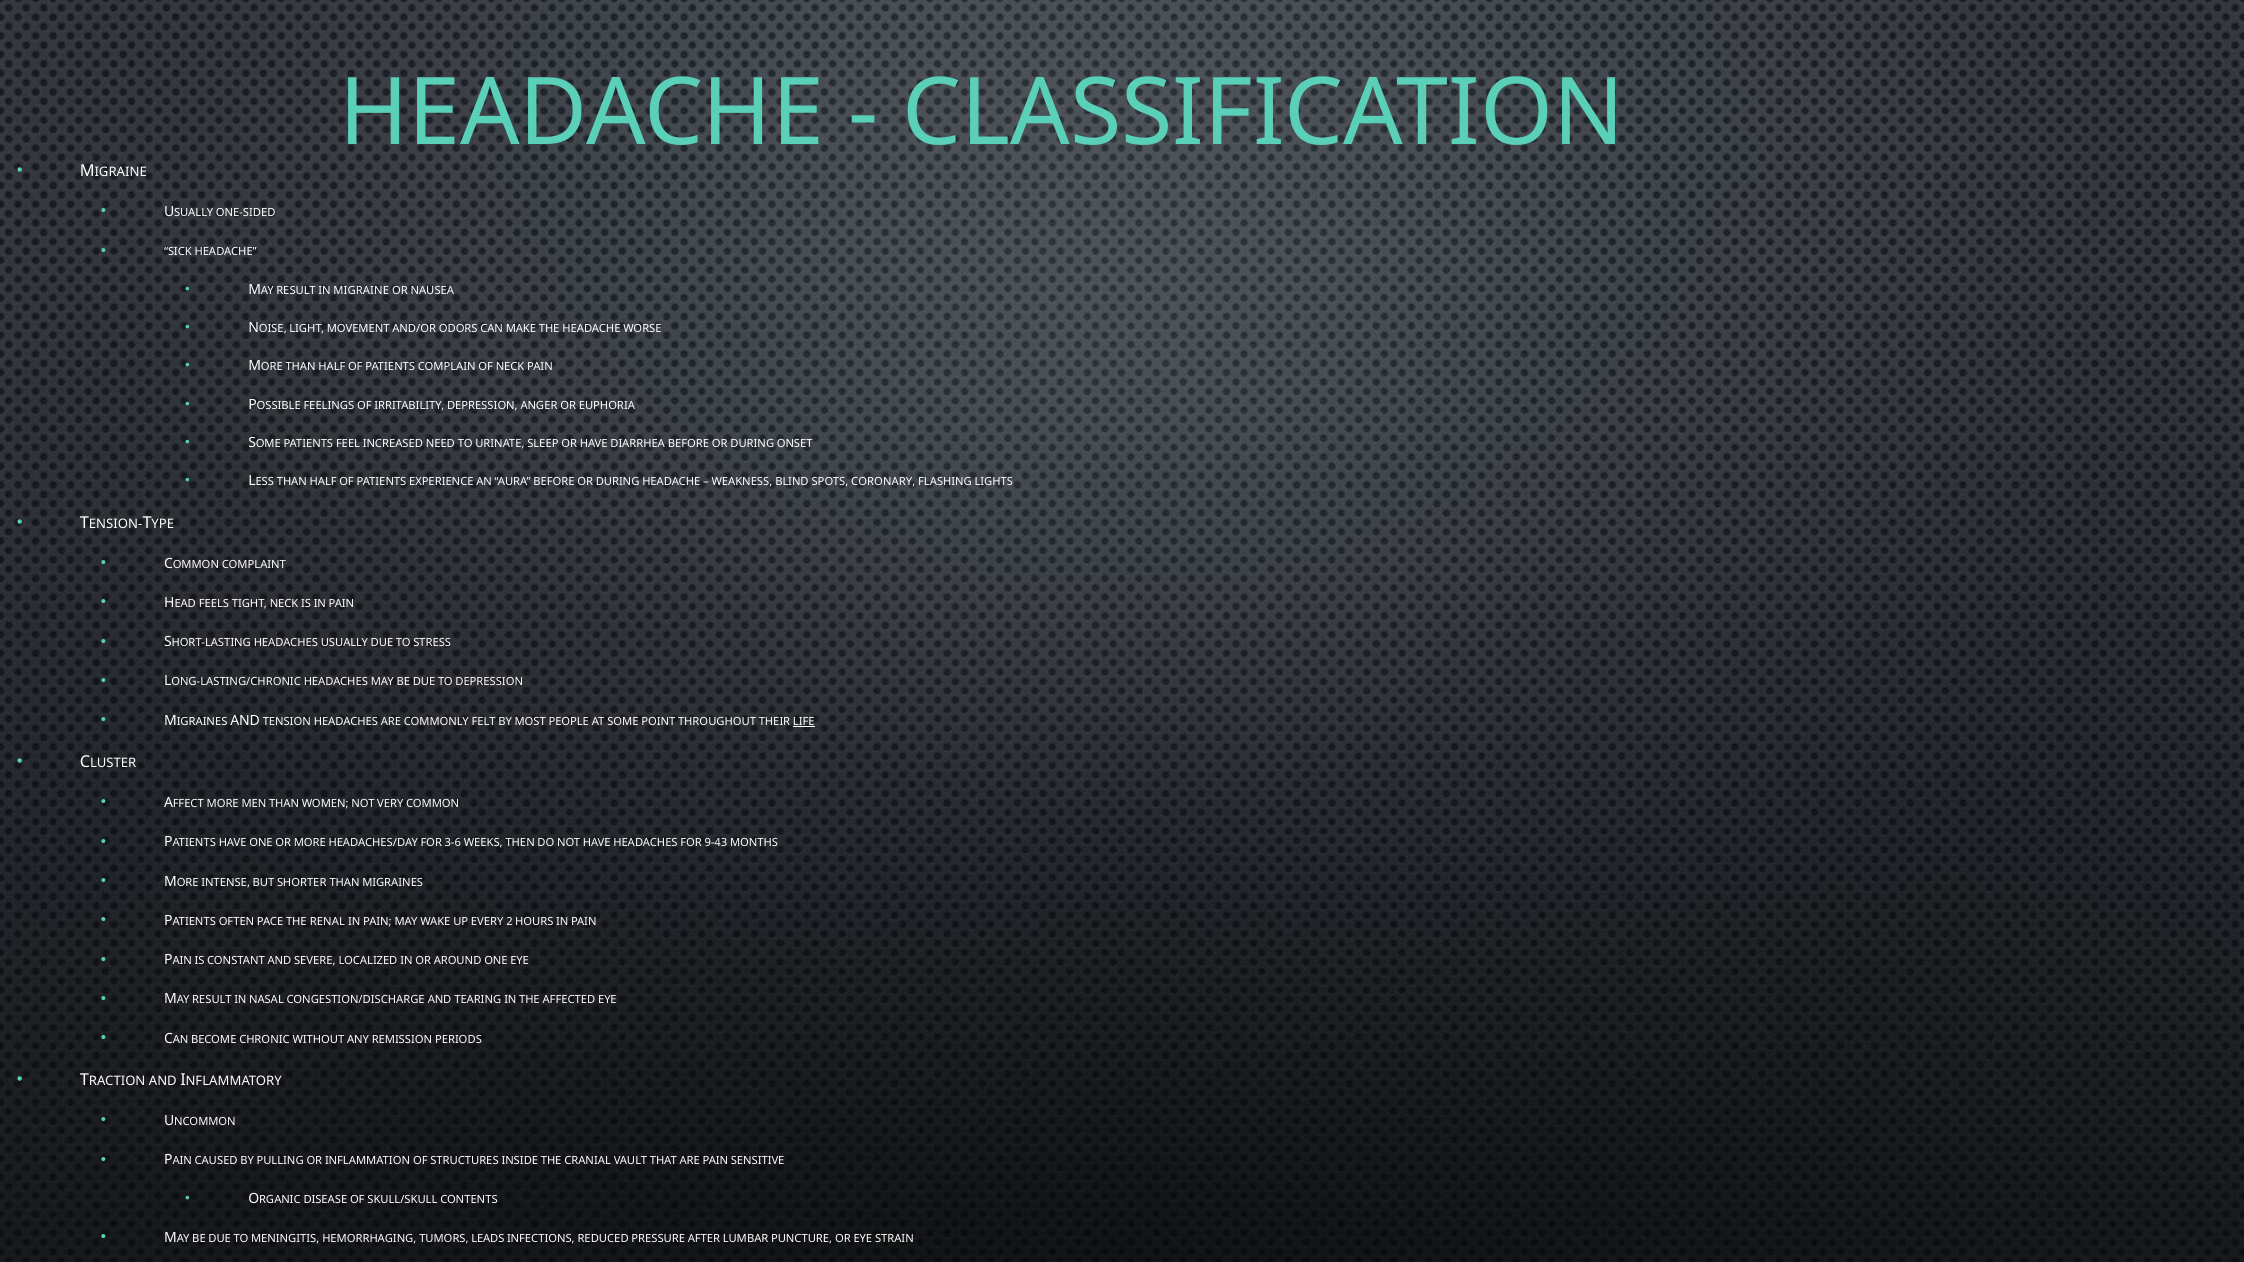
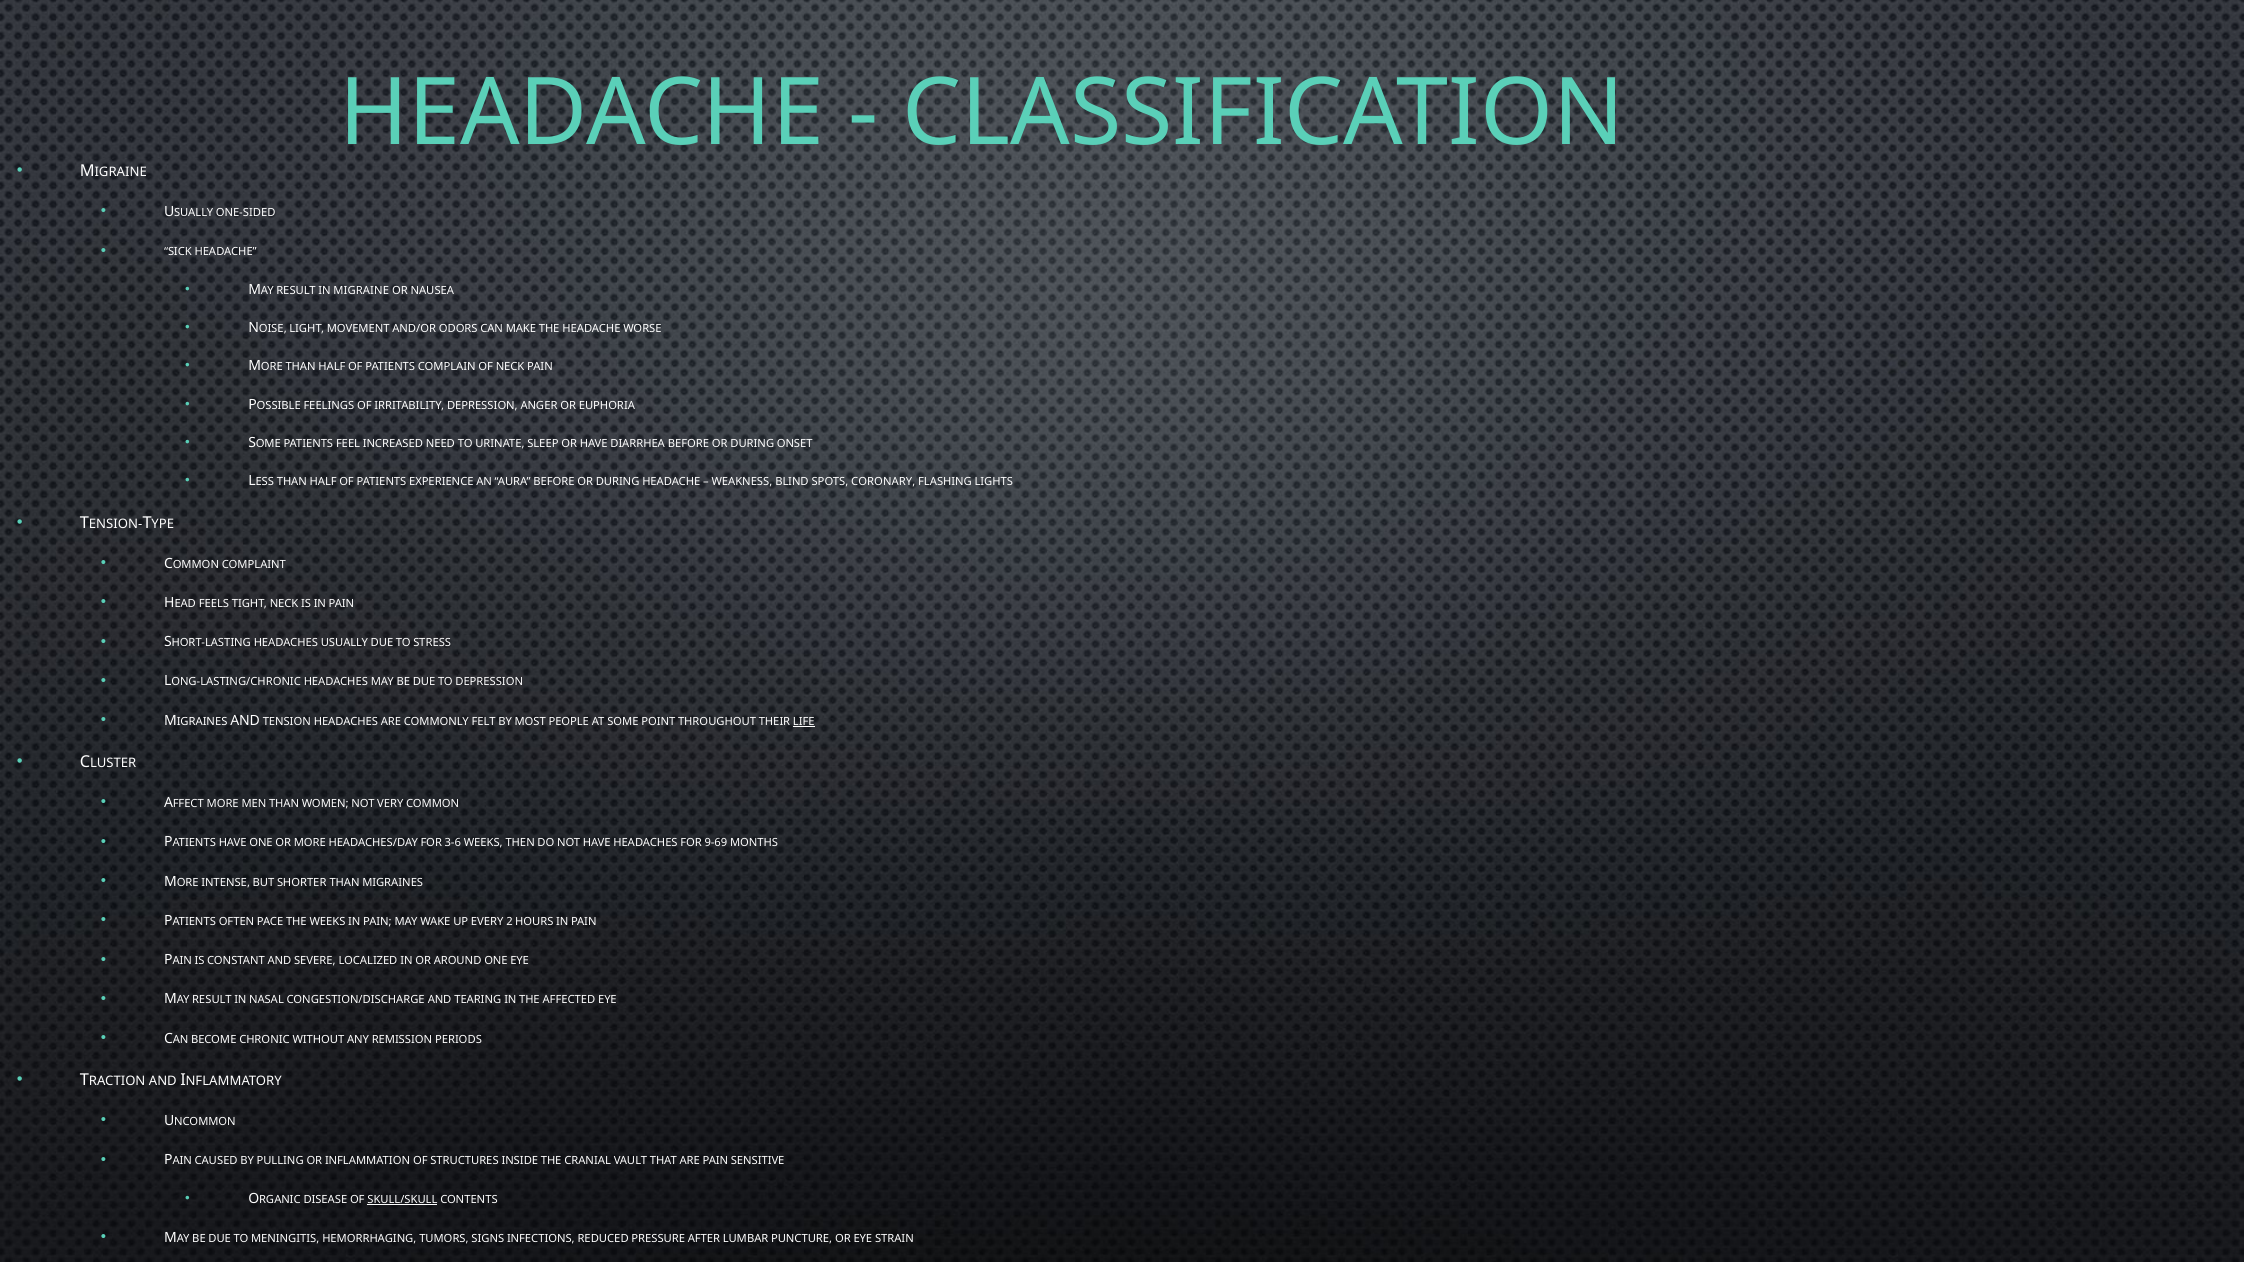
9-43: 9-43 -> 9-69
THE RENAL: RENAL -> WEEKS
SKULL/SKULL underline: none -> present
LEADS: LEADS -> SIGNS
